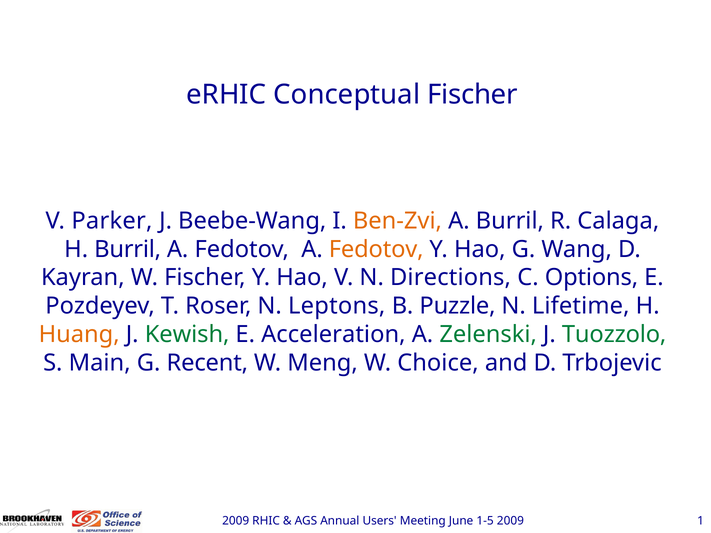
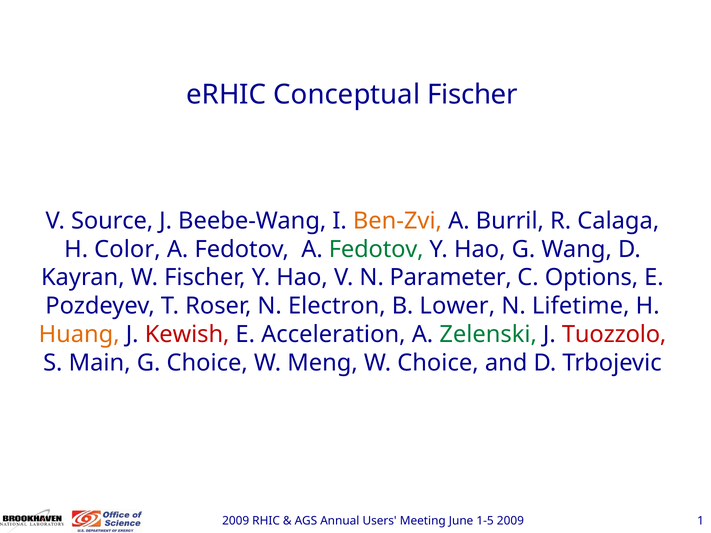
Parker: Parker -> Source
H Burril: Burril -> Color
Fedotov at (376, 249) colour: orange -> green
Directions: Directions -> Parameter
Leptons: Leptons -> Electron
Puzzle: Puzzle -> Lower
Kewish colour: green -> red
Tuozzolo colour: green -> red
G Recent: Recent -> Choice
